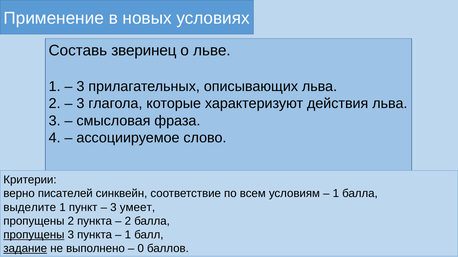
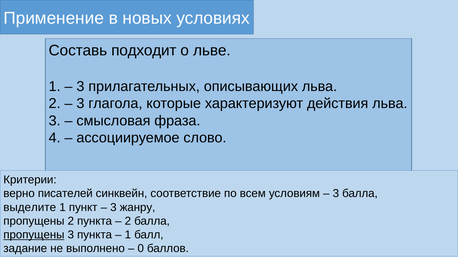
зверинец: зверинец -> подходит
1 at (336, 194): 1 -> 3
умеет: умеет -> жанру
задание underline: present -> none
